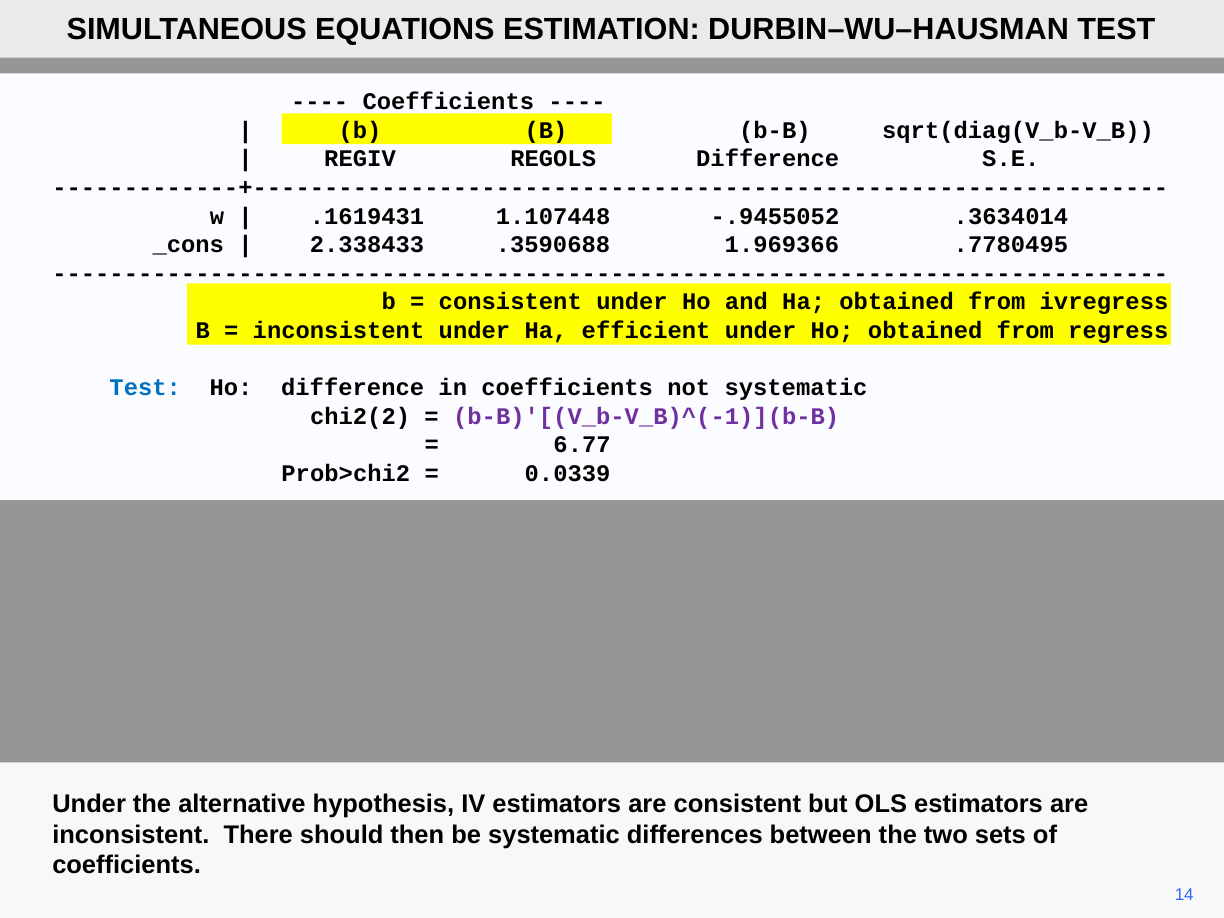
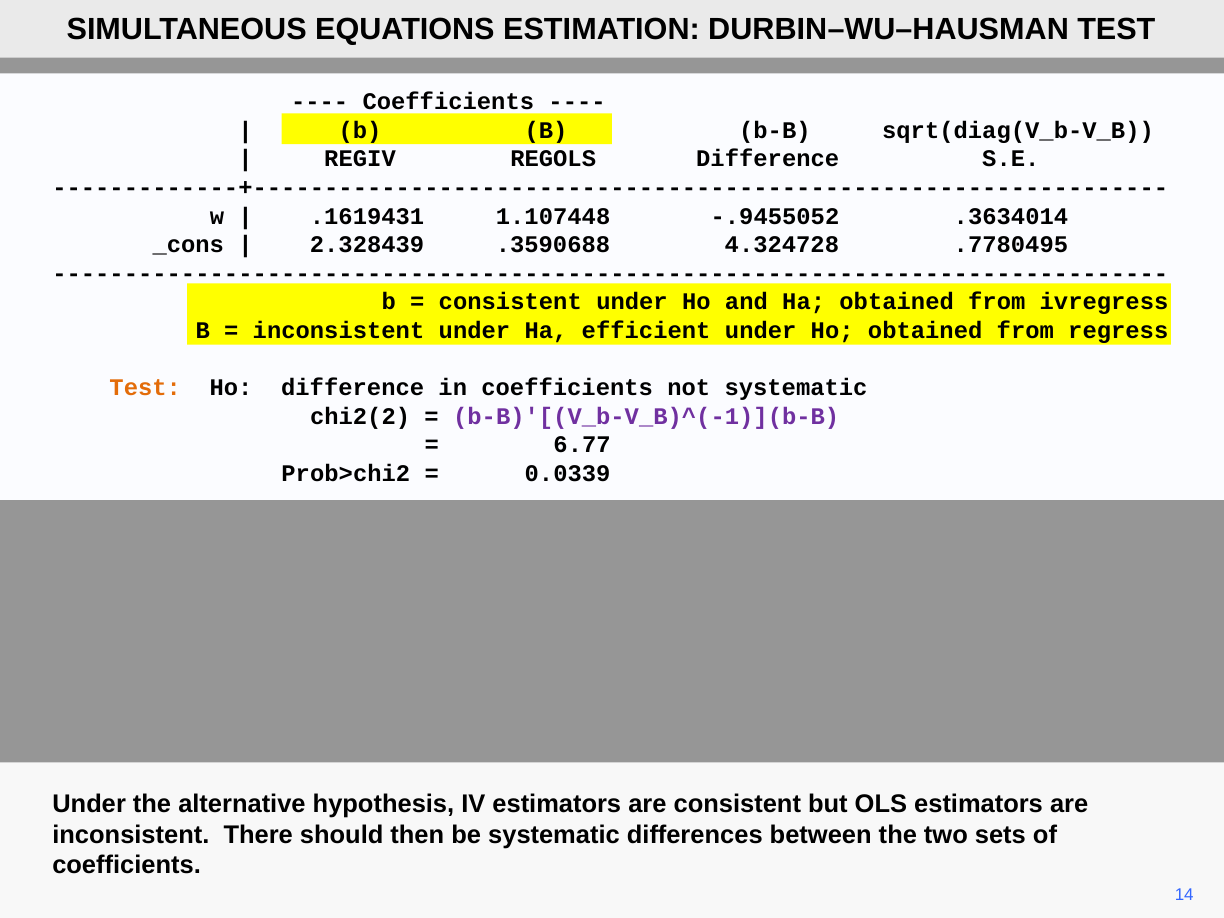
2.338433: 2.338433 -> 2.328439
1.969366: 1.969366 -> 4.324728
Test at (145, 388) colour: blue -> orange
